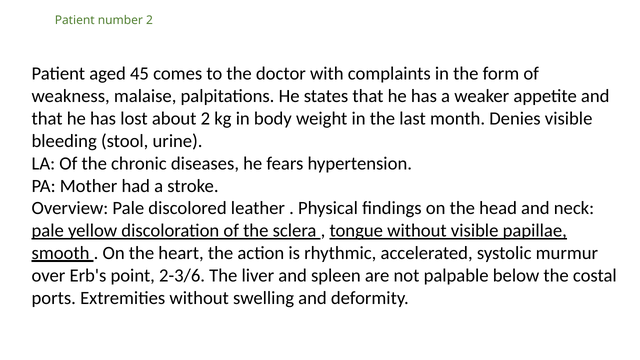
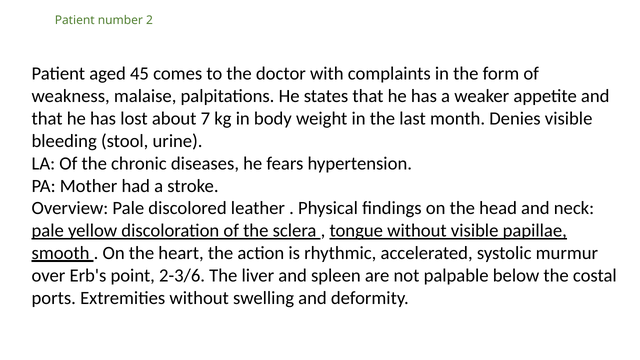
about 2: 2 -> 7
